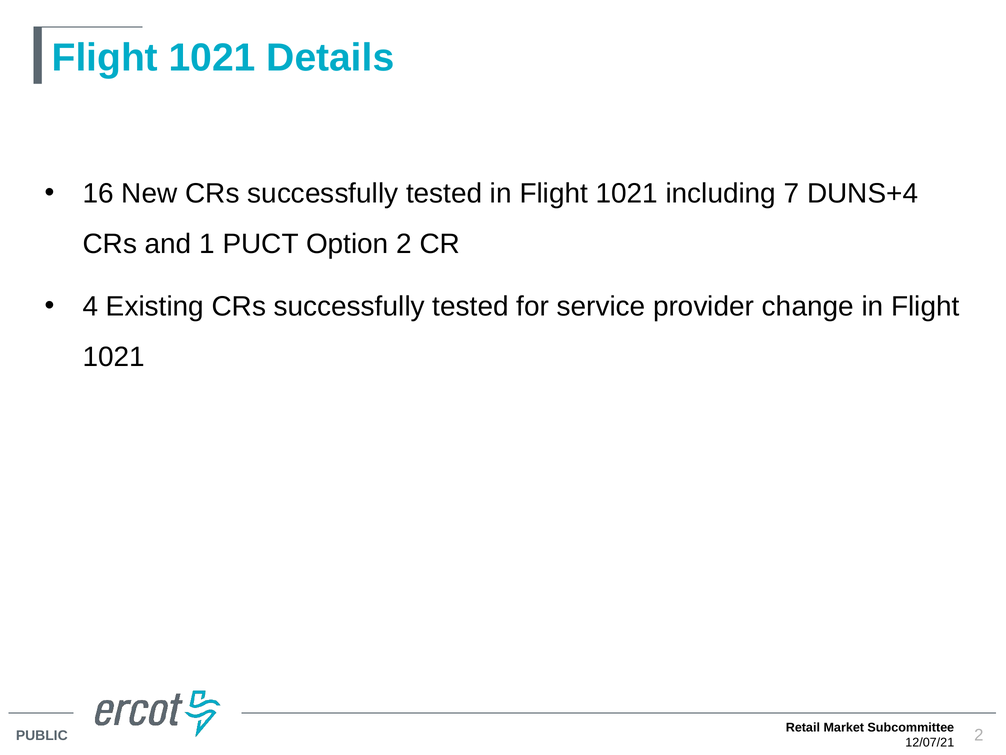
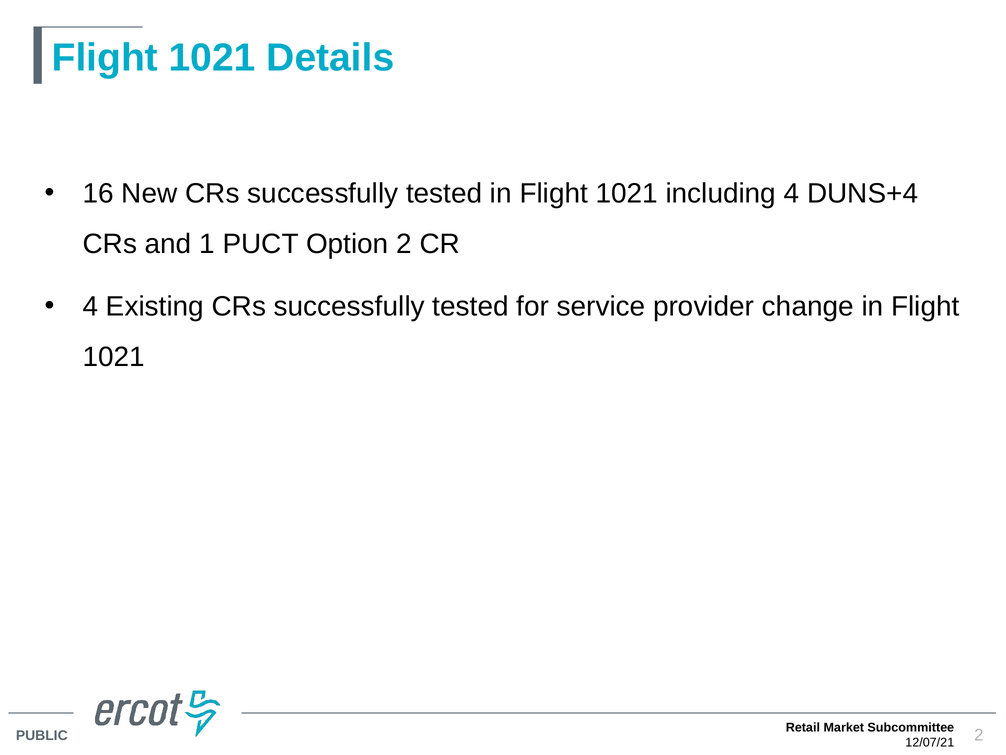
including 7: 7 -> 4
